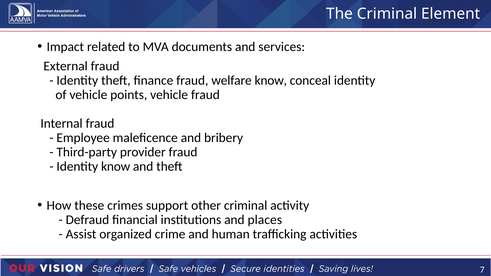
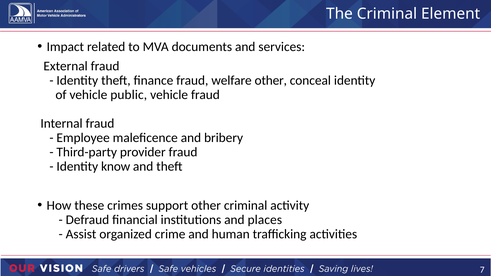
welfare know: know -> other
points: points -> public
